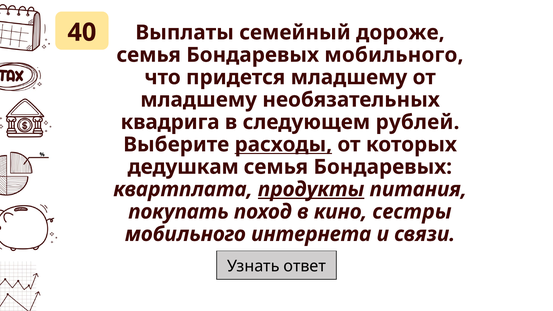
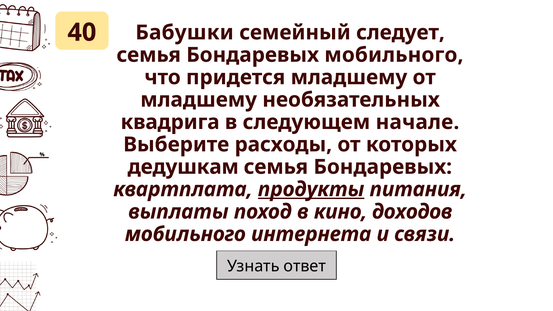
Выплаты: Выплаты -> Бабушки
дороже: дороже -> следует
рублей: рублей -> начале
расходы underline: present -> none
покупать: покупать -> выплаты
сестры: сестры -> доходов
